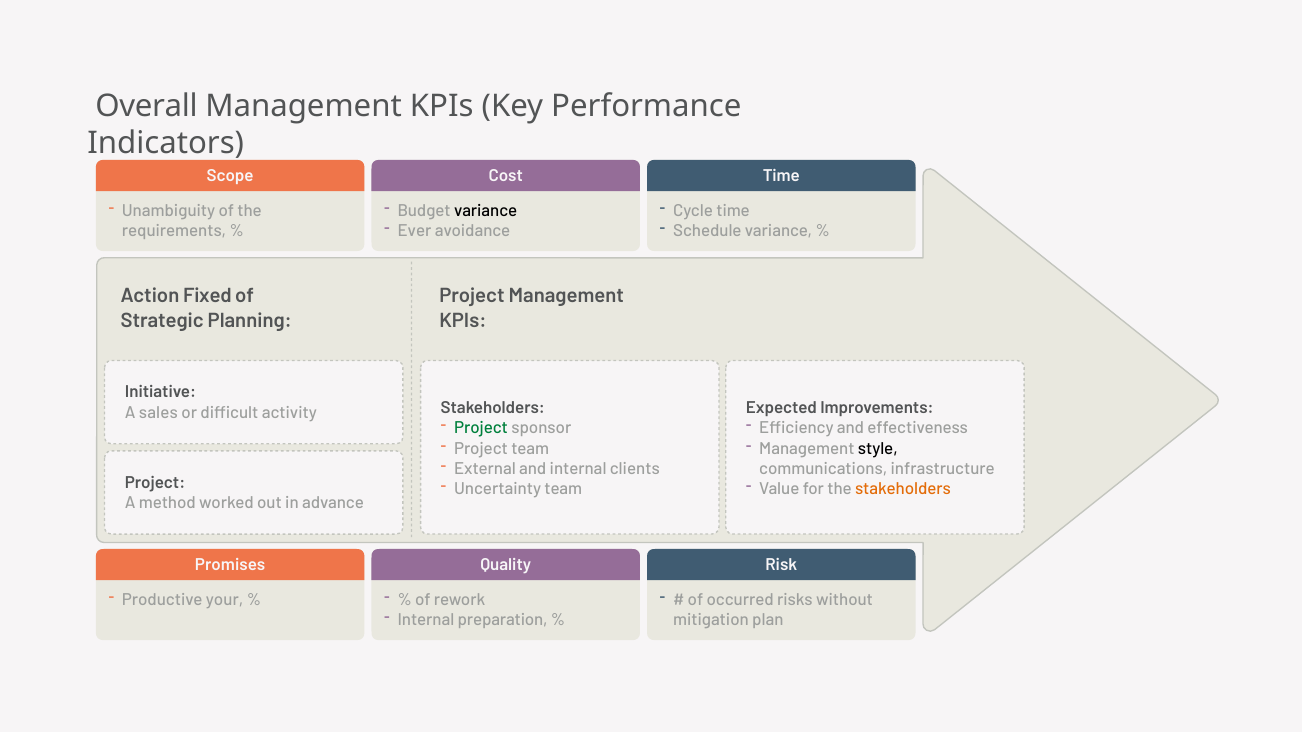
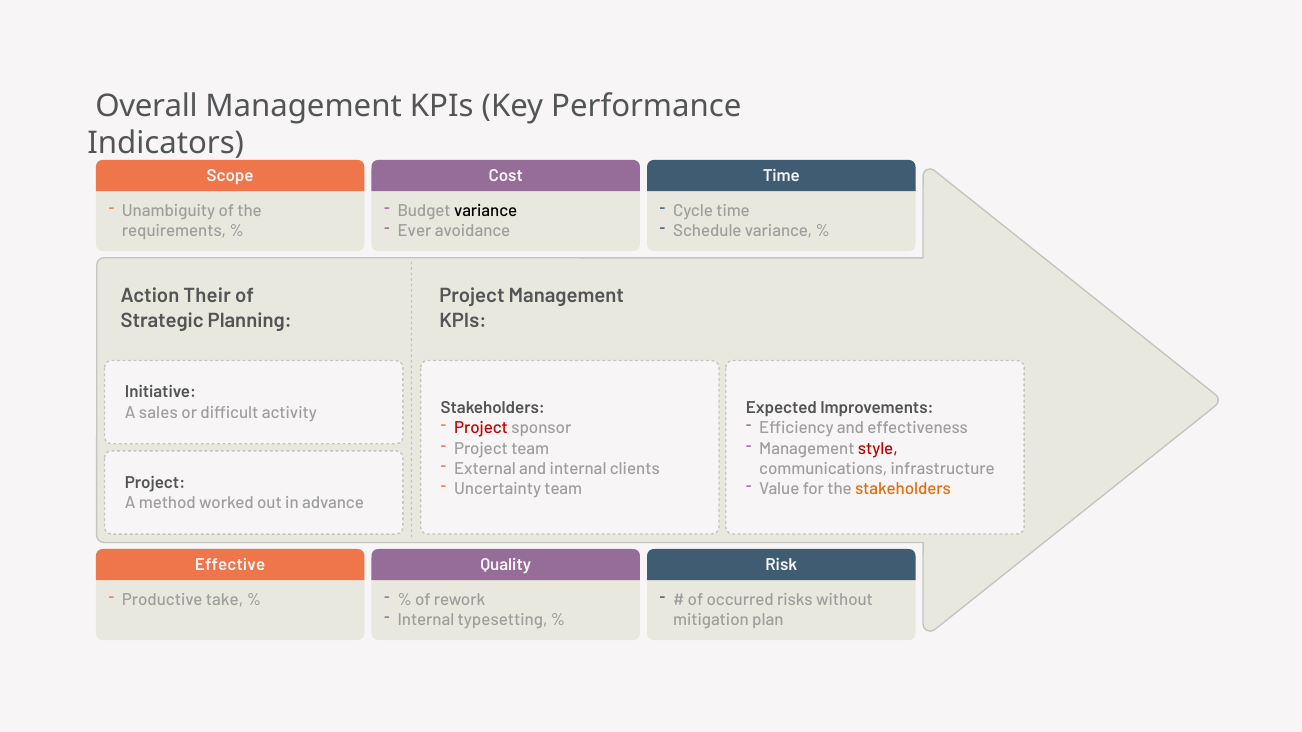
Fixed: Fixed -> Their
Project at (481, 428) colour: green -> red
style colour: black -> red
Promises: Promises -> Effective
your: your -> take
preparation: preparation -> typesetting
